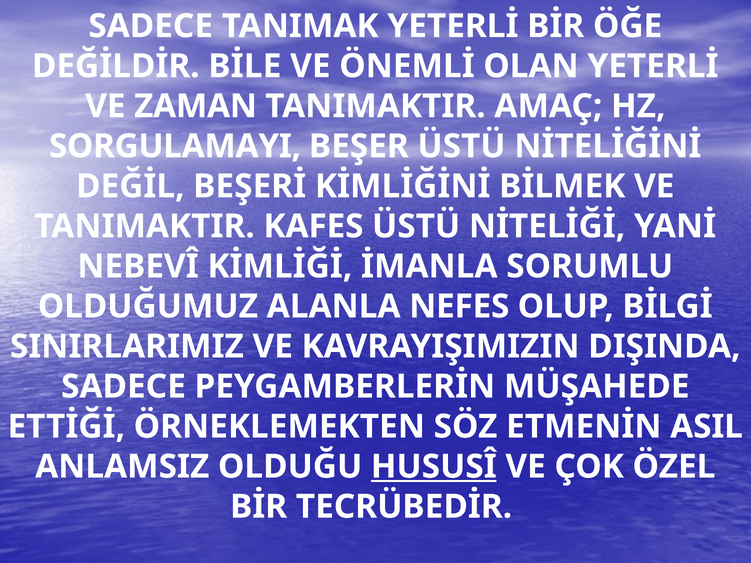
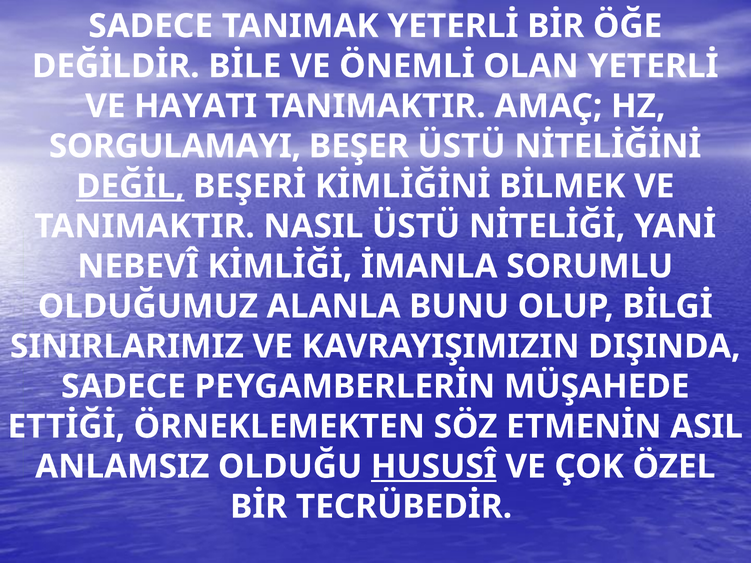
ZAMAN: ZAMAN -> HAYATI
DEĞİL underline: none -> present
KAFES: KAFES -> NASIL
NEFES: NEFES -> BUNU
